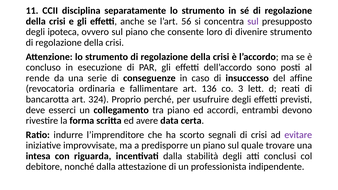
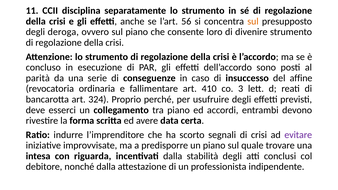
sul at (253, 21) colour: purple -> orange
ipoteca: ipoteca -> deroga
rende: rende -> parità
136: 136 -> 410
